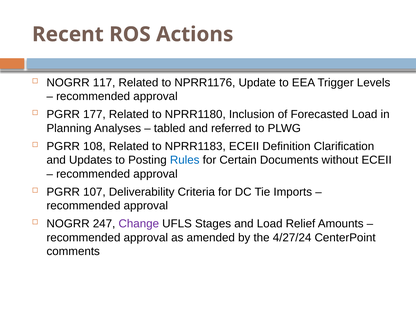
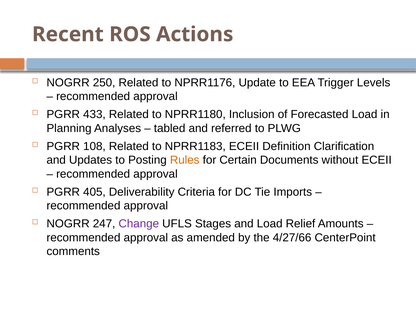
117: 117 -> 250
177: 177 -> 433
Rules colour: blue -> orange
107: 107 -> 405
4/27/24: 4/27/24 -> 4/27/66
